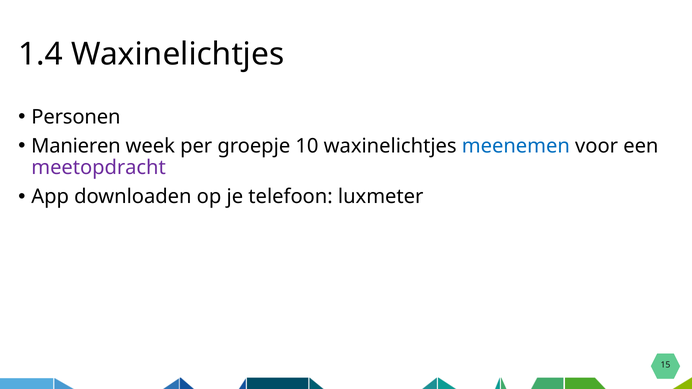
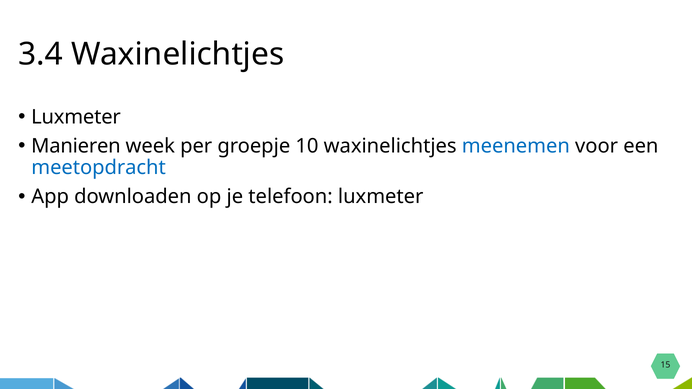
1.4: 1.4 -> 3.4
Personen at (76, 117): Personen -> Luxmeter
meetopdracht colour: purple -> blue
